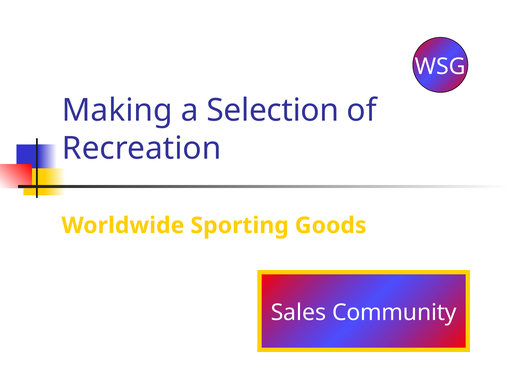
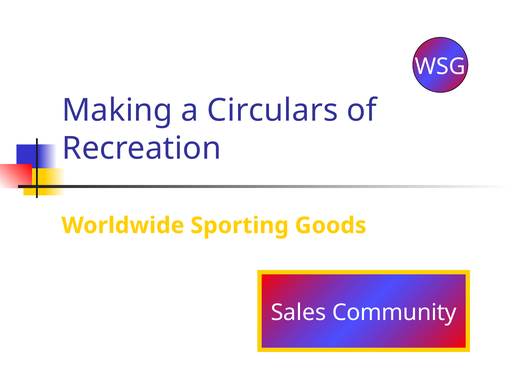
Selection: Selection -> Circulars
